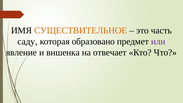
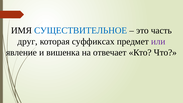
СУЩЕСТВИТЕЛЬНОЕ colour: orange -> blue
саду: саду -> друг
образовано: образовано -> суффиксах
